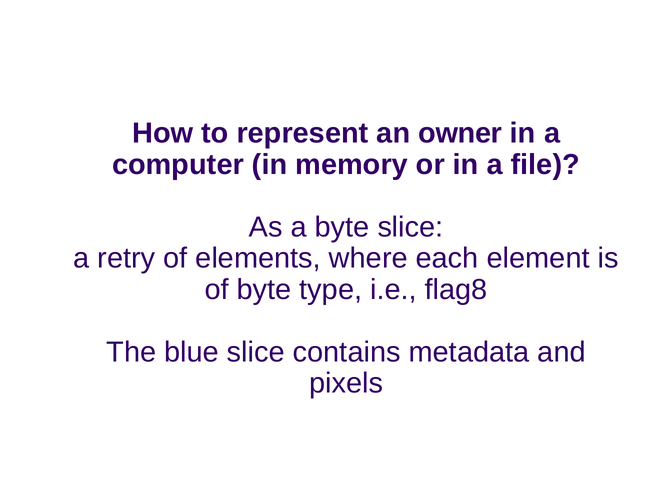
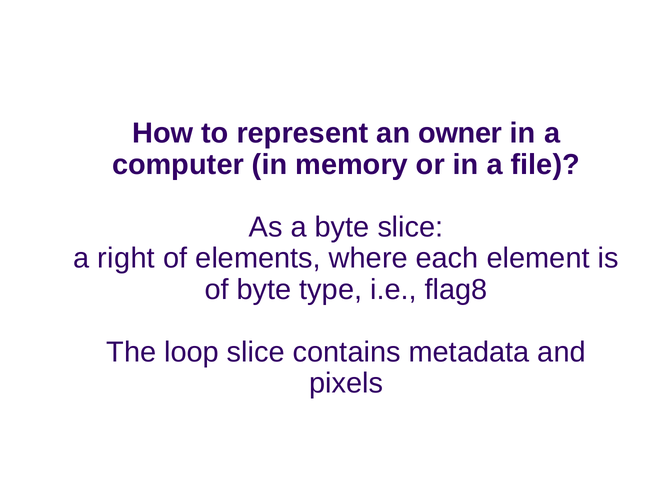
retry: retry -> right
blue: blue -> loop
